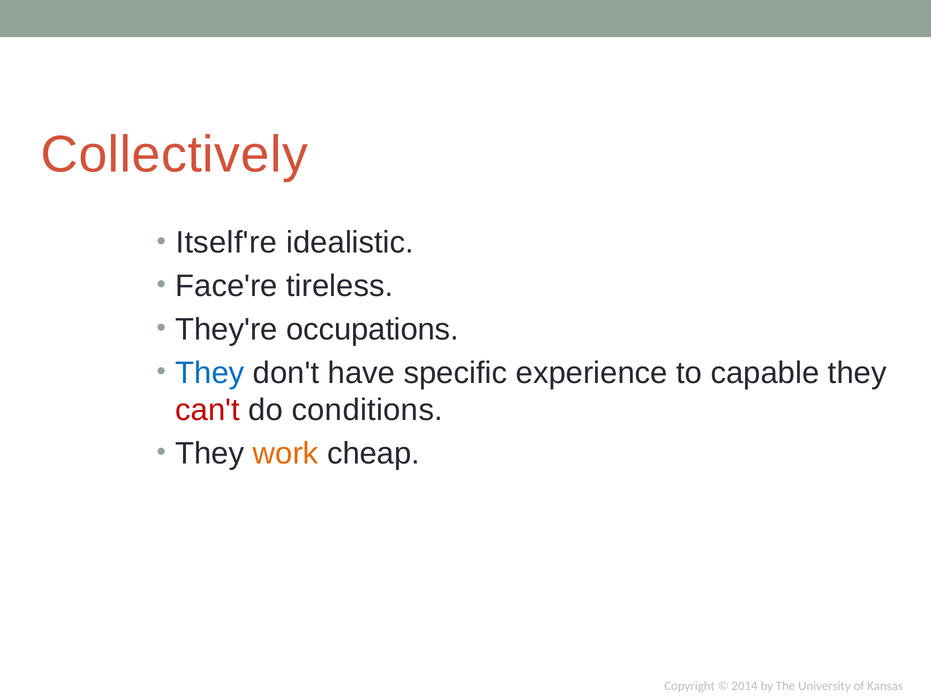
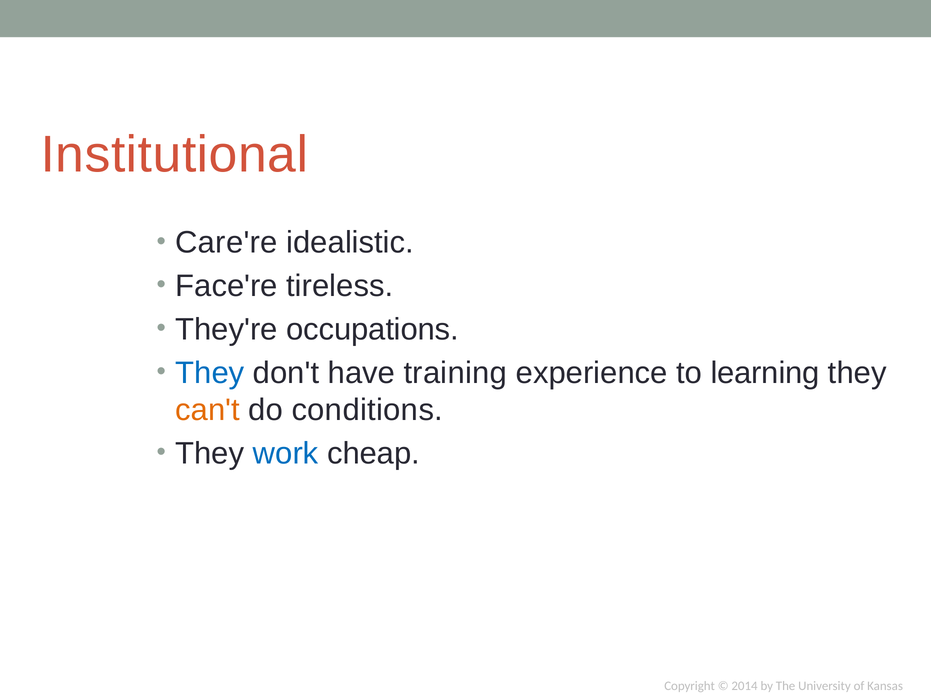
Collectively: Collectively -> Institutional
Itself're: Itself're -> Care're
specific: specific -> training
capable: capable -> learning
can't colour: red -> orange
work colour: orange -> blue
